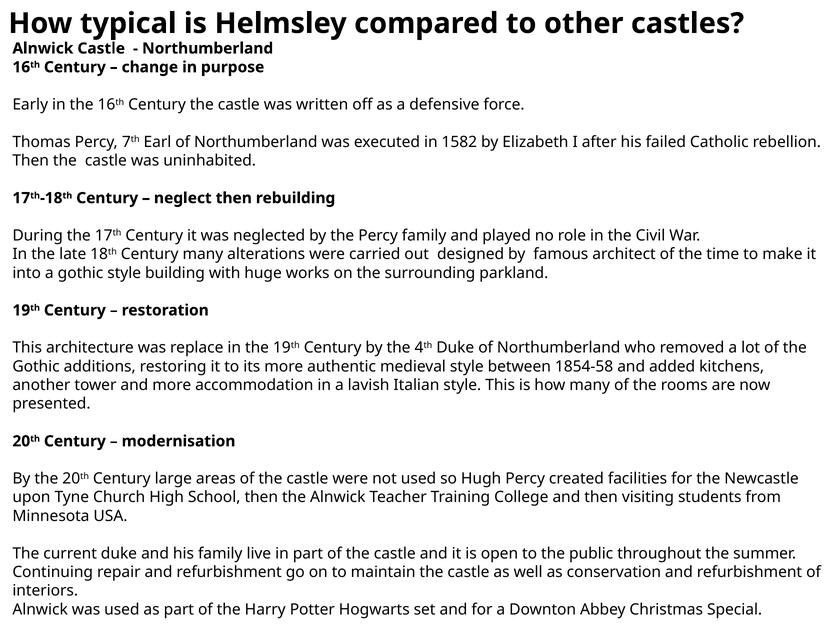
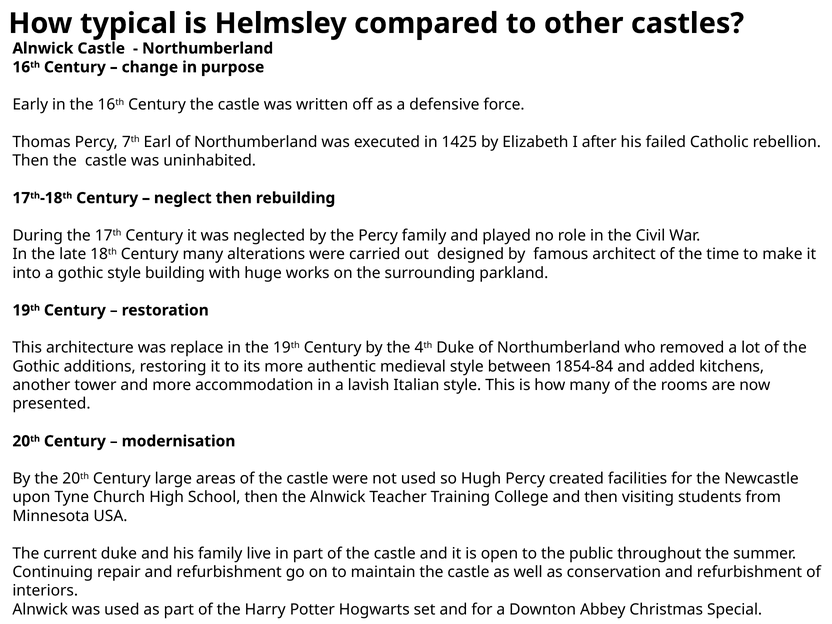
1582: 1582 -> 1425
1854-58: 1854-58 -> 1854-84
